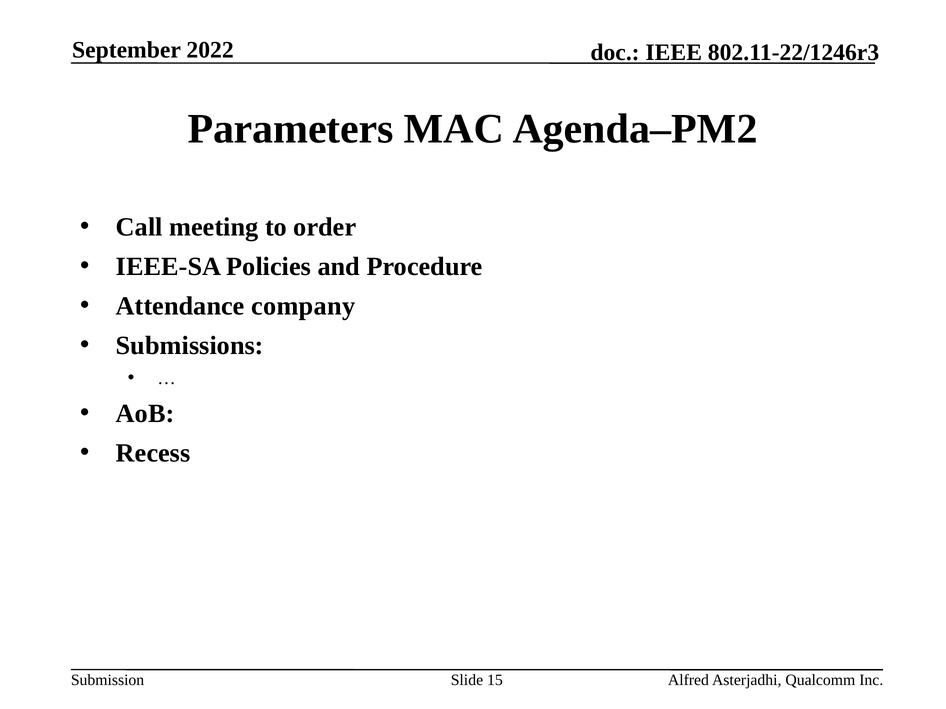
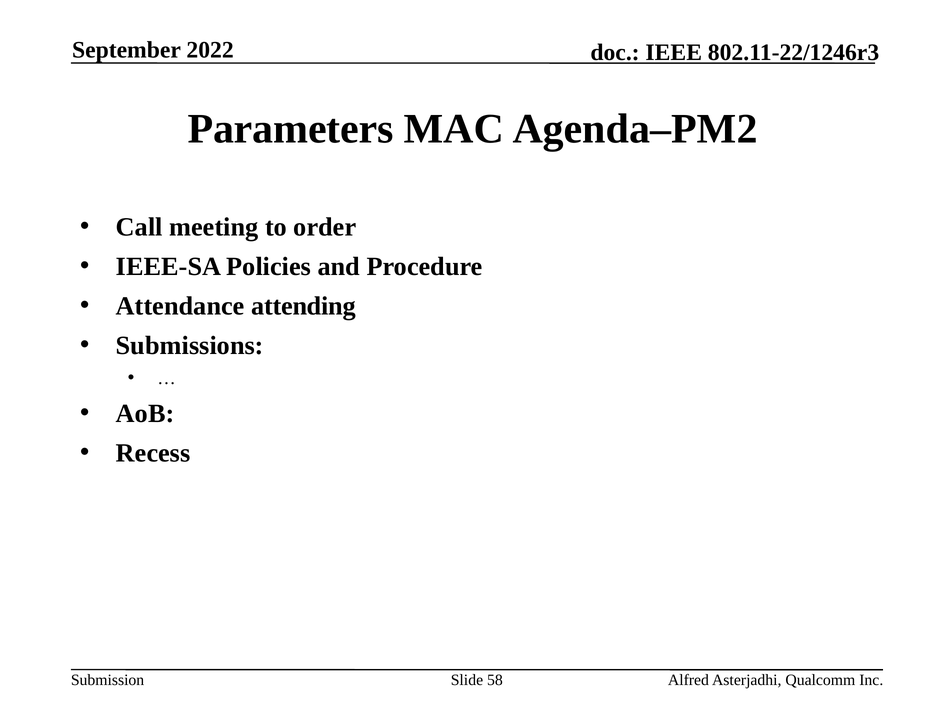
company: company -> attending
15: 15 -> 58
